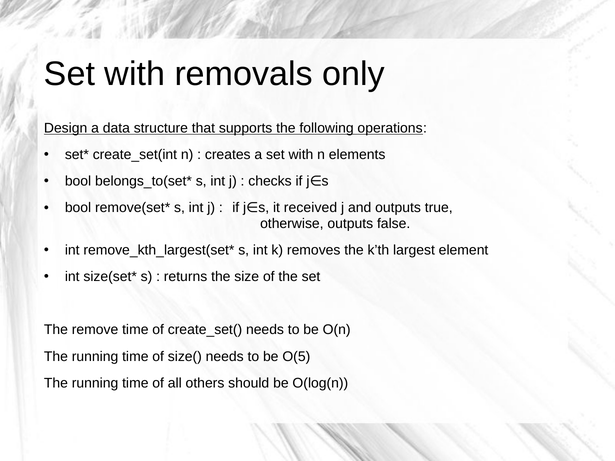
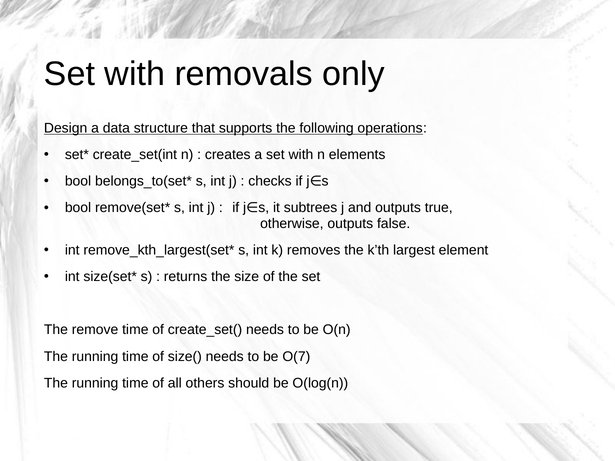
received: received -> subtrees
O(5: O(5 -> O(7
